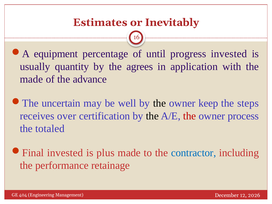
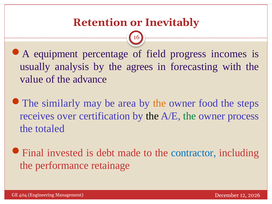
Estimates: Estimates -> Retention
until: until -> field
progress invested: invested -> incomes
quantity: quantity -> analysis
application: application -> forecasting
made at (31, 79): made -> value
uncertain: uncertain -> similarly
well: well -> area
the at (159, 103) colour: black -> orange
keep: keep -> food
the at (190, 116) colour: red -> green
plus: plus -> debt
